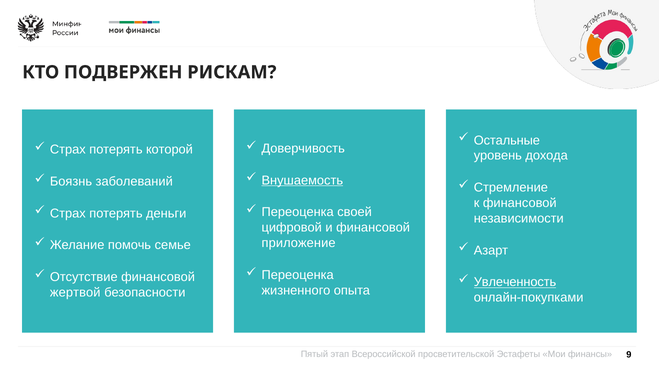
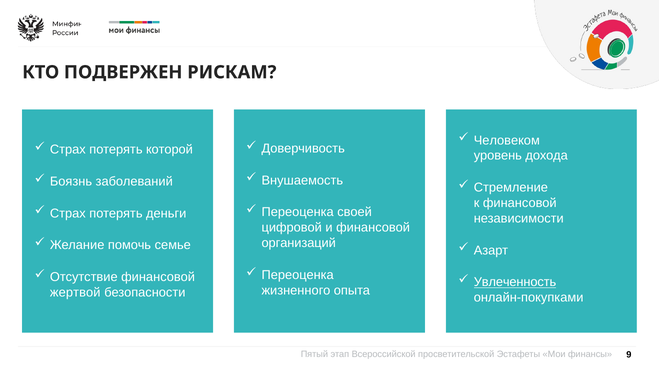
Остальные: Остальные -> Человеком
Внушаемость underline: present -> none
приложение: приложение -> организаций
